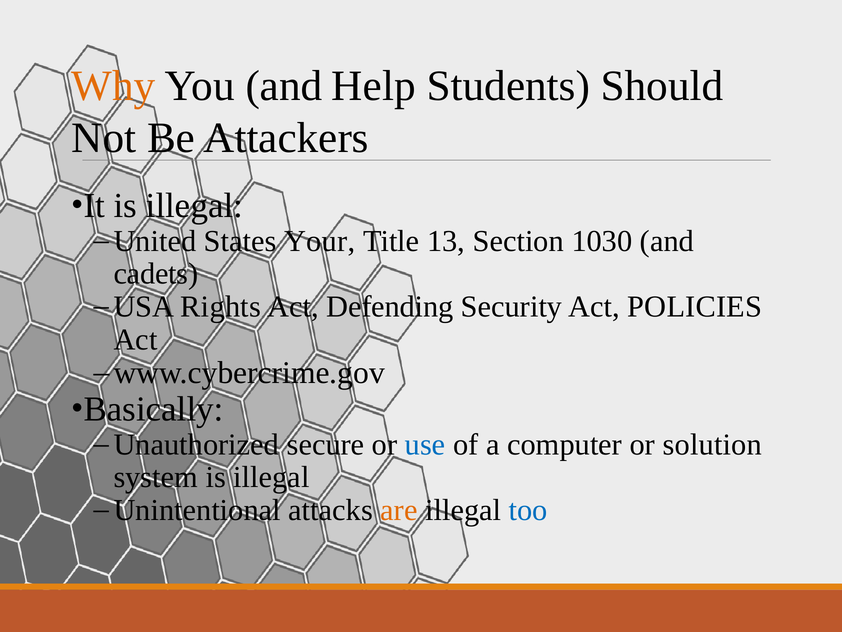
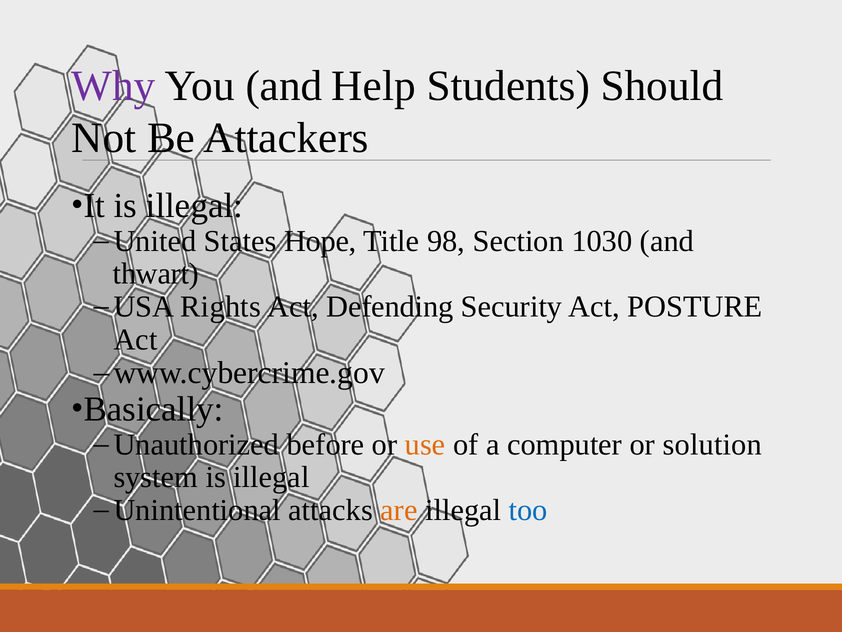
Why colour: orange -> purple
Your: Your -> Hope
13: 13 -> 98
cadets: cadets -> thwart
POLICIES: POLICIES -> POSTURE
secure: secure -> before
use colour: blue -> orange
